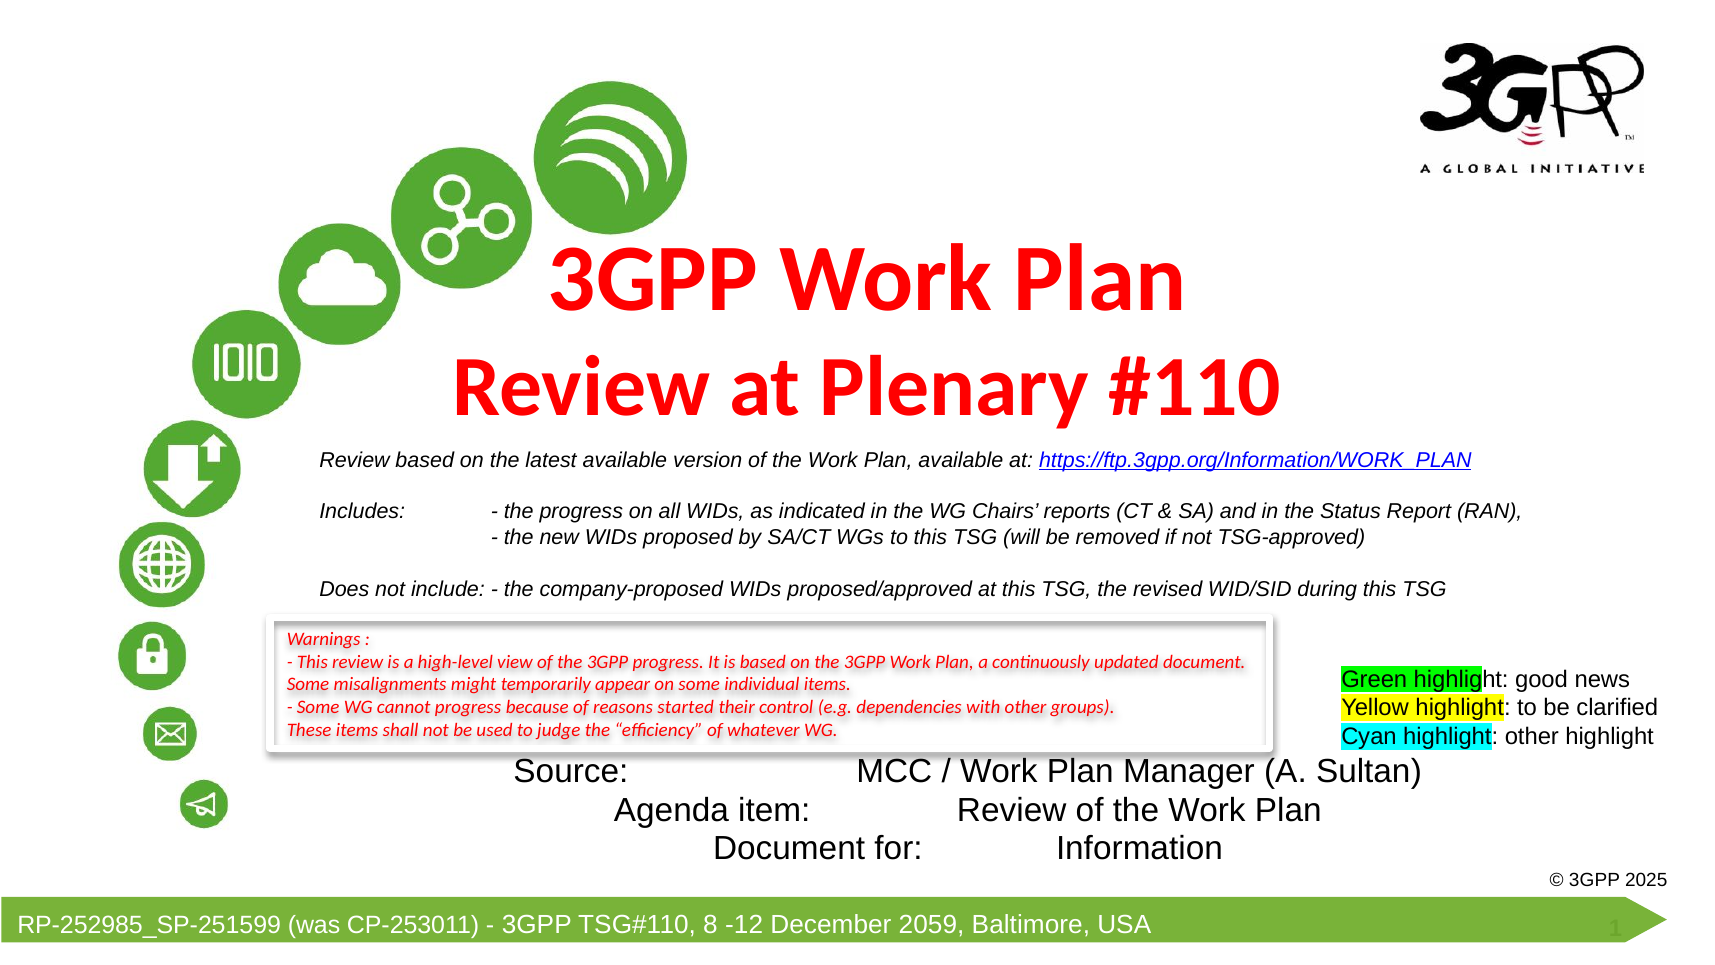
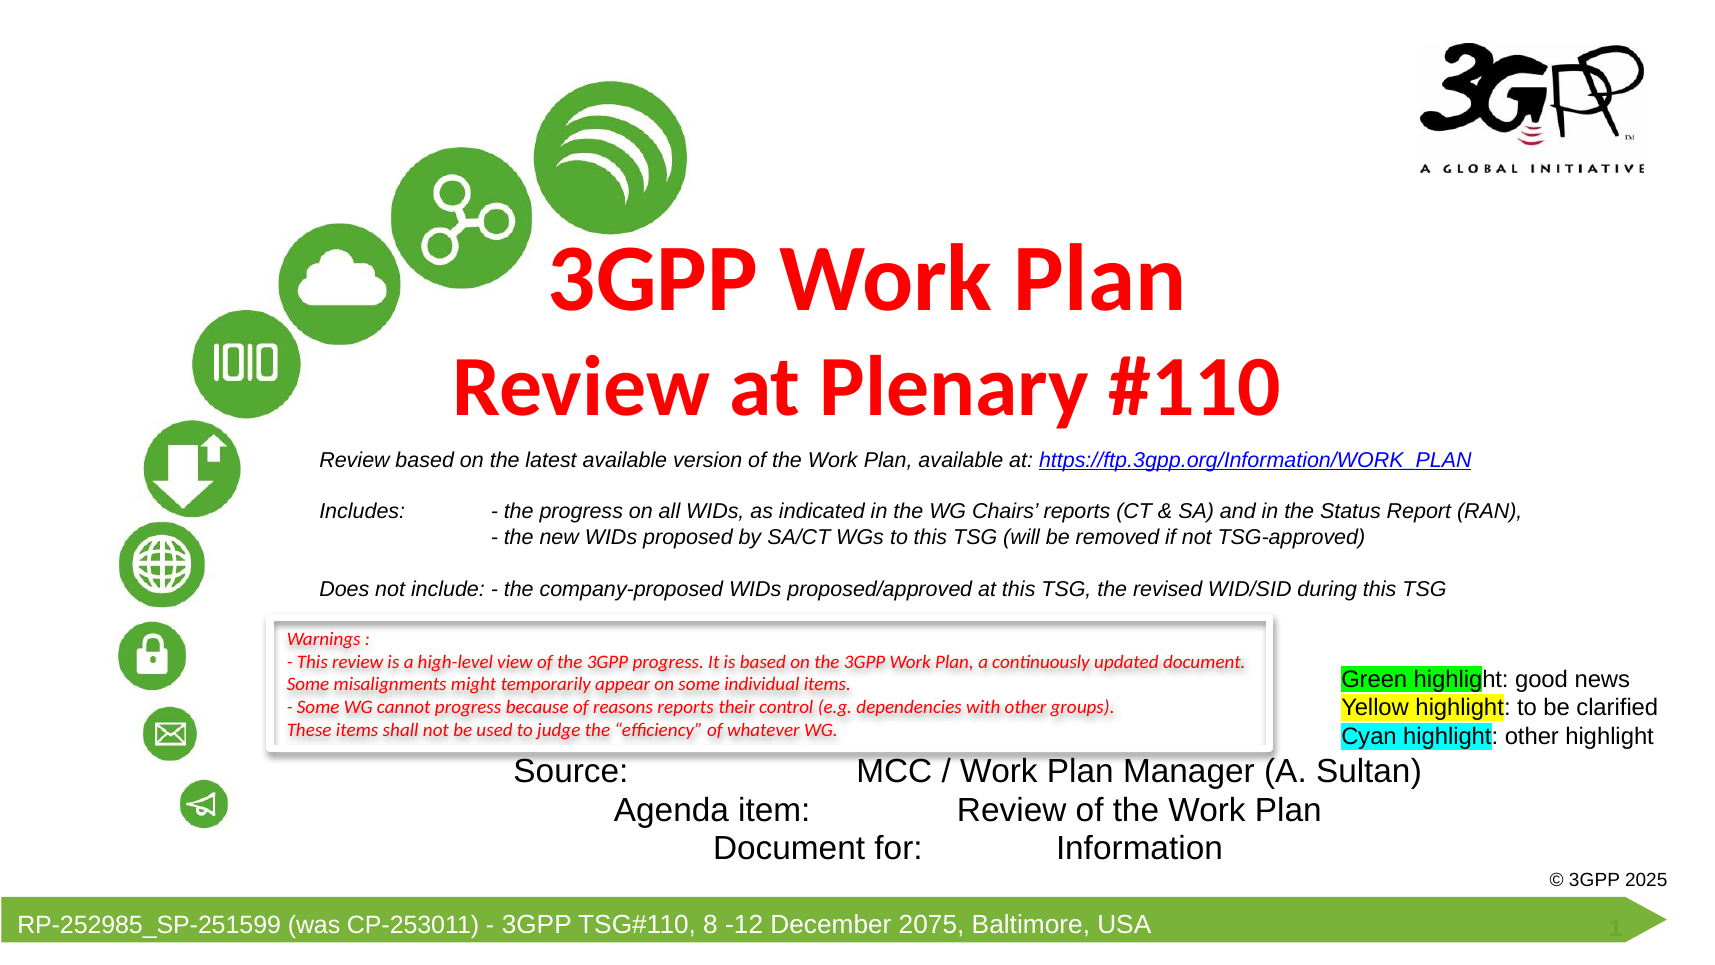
reasons started: started -> reports
2059: 2059 -> 2075
